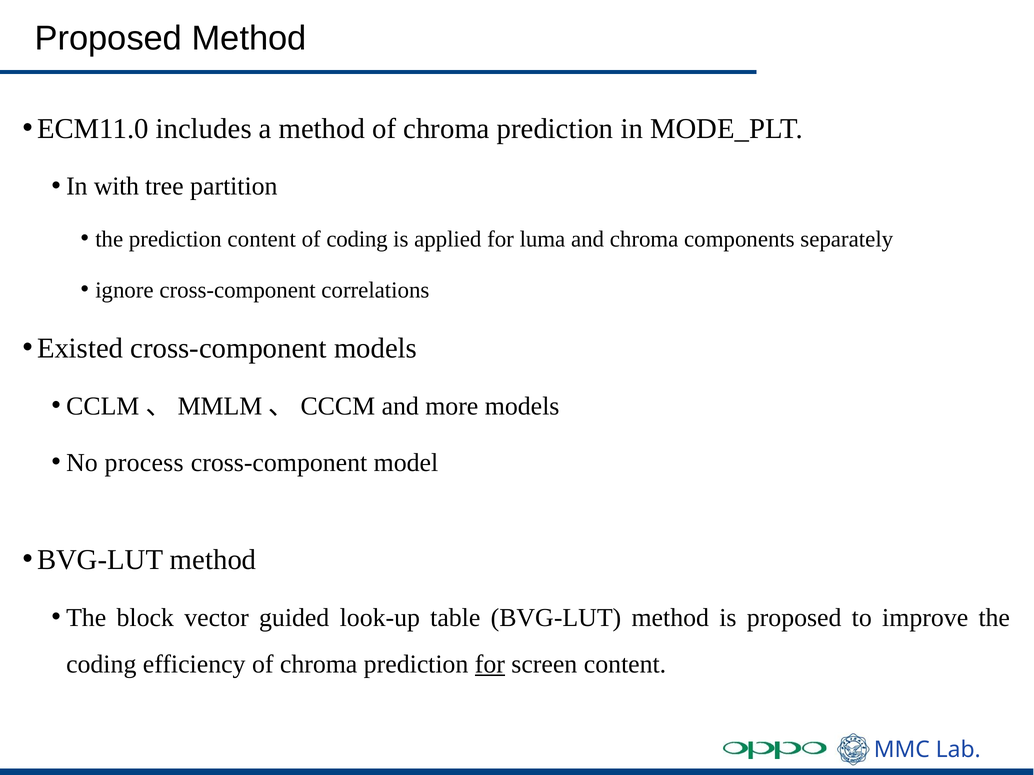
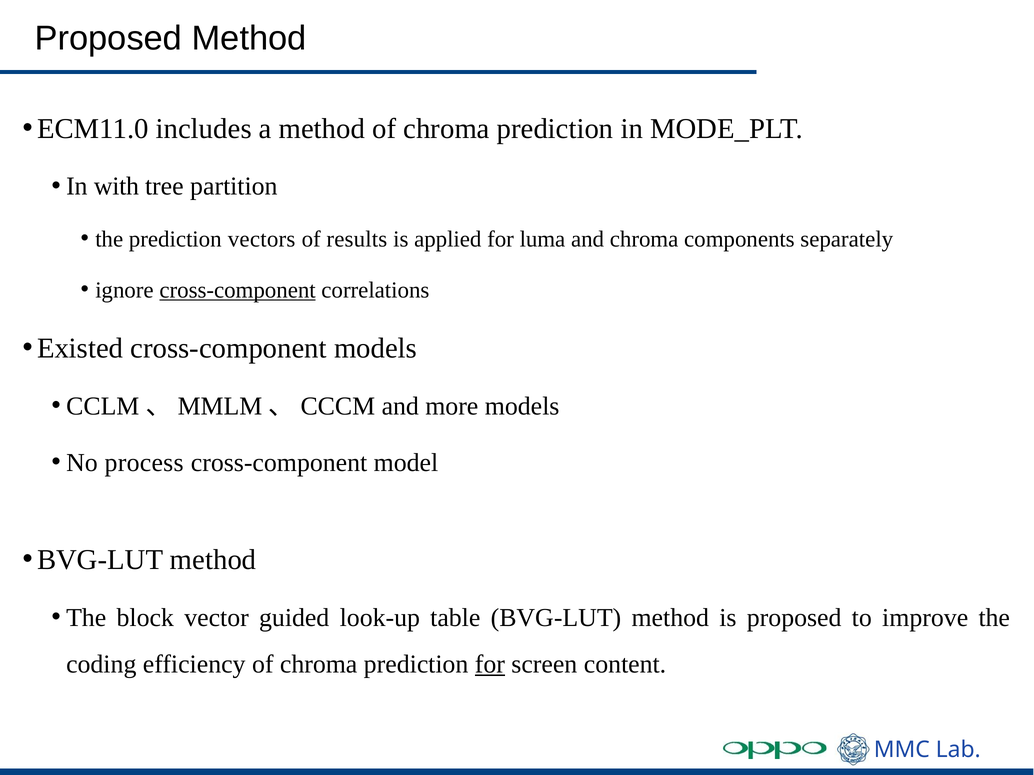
prediction content: content -> vectors
of coding: coding -> results
cross-component at (238, 290) underline: none -> present
